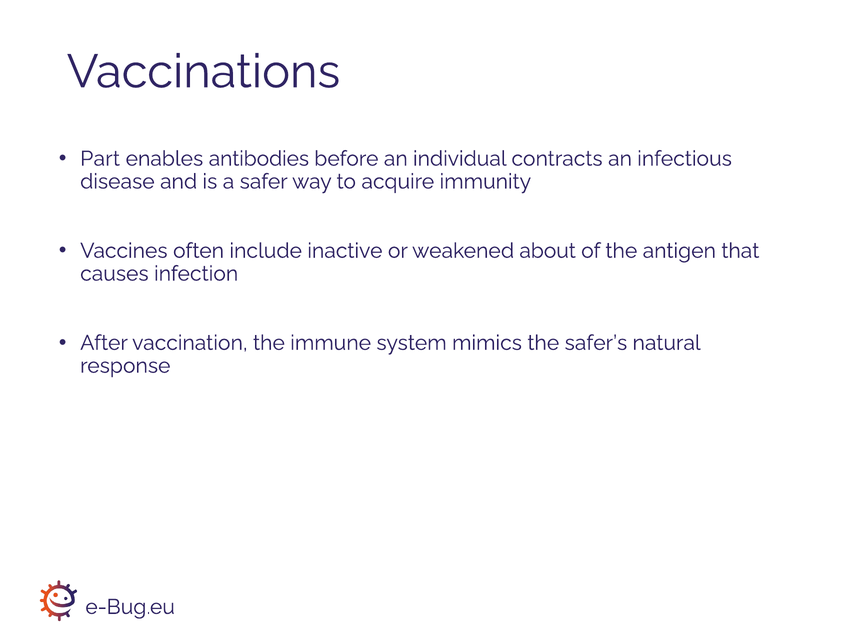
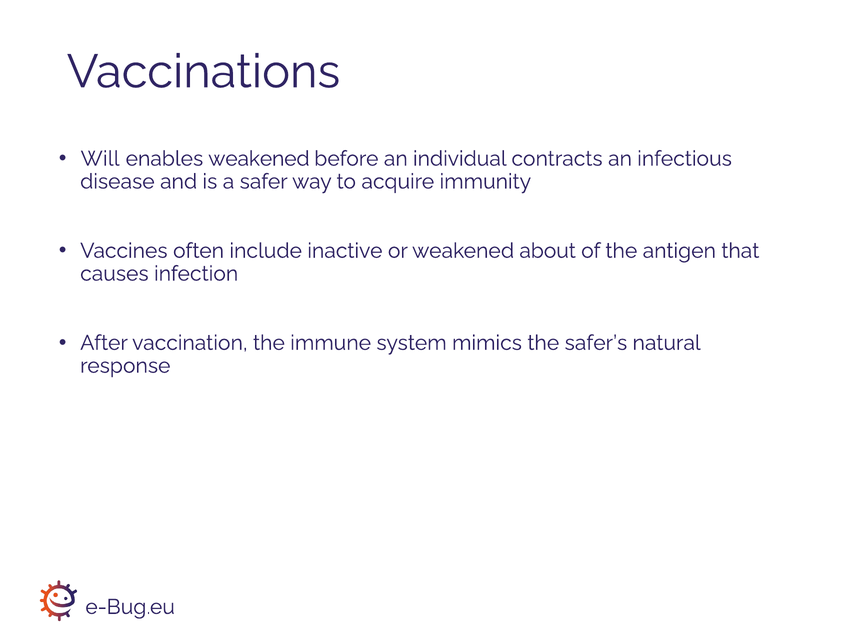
Part: Part -> Will
enables antibodies: antibodies -> weakened
